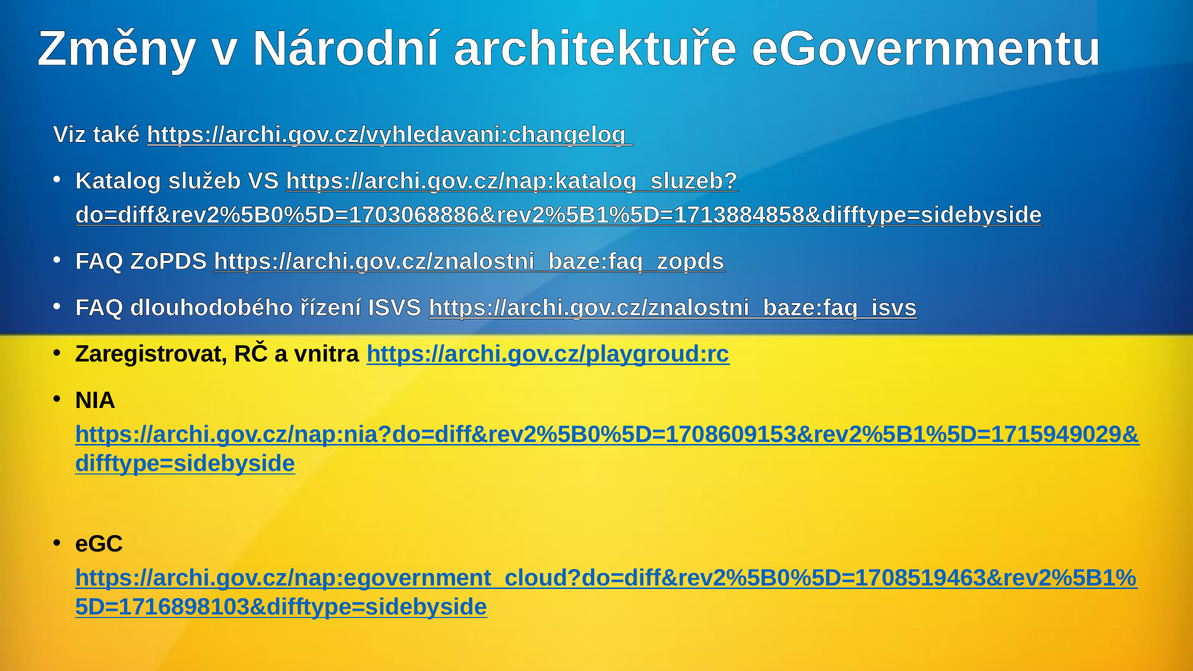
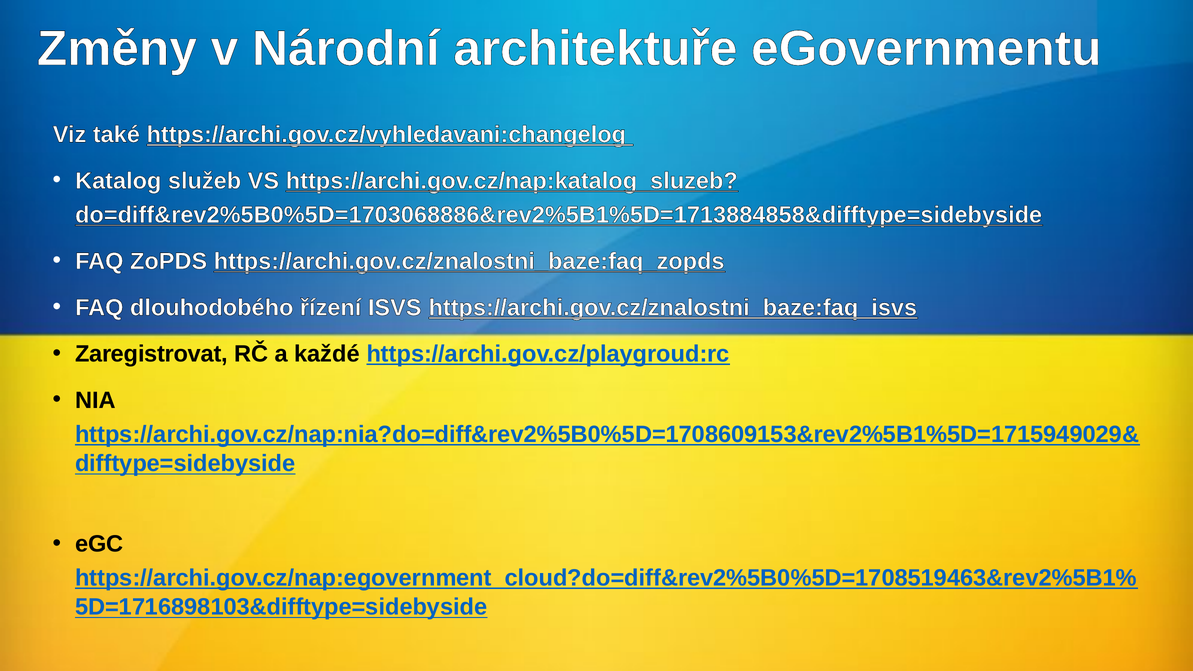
vnitra: vnitra -> každé
